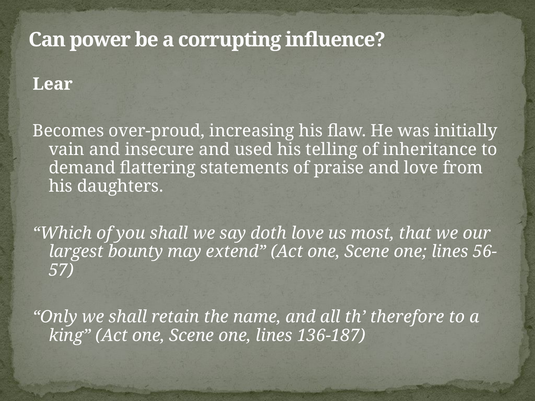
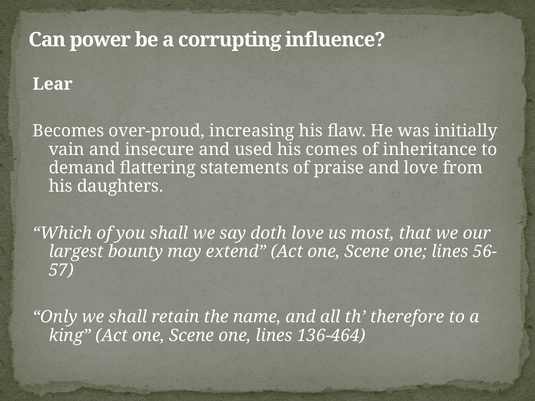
telling: telling -> comes
136-187: 136-187 -> 136-464
